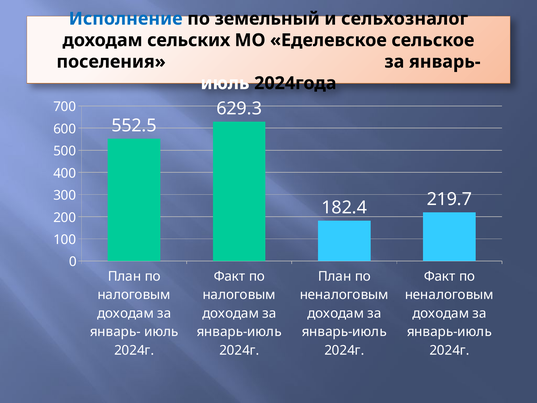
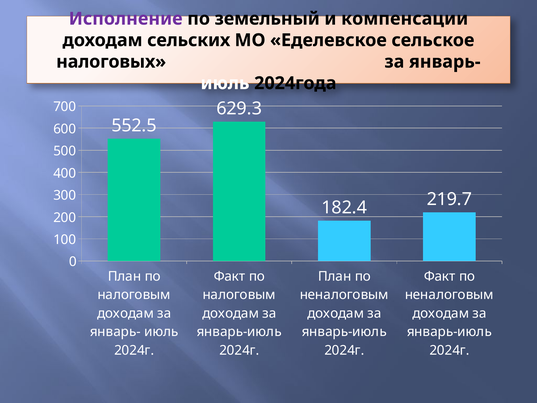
Исполнение colour: blue -> purple
сельхозналог: сельхозналог -> компенсации
поселения: поселения -> налоговых
